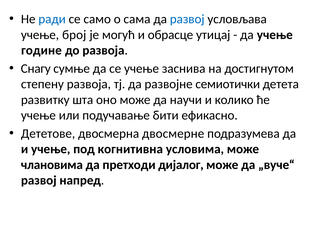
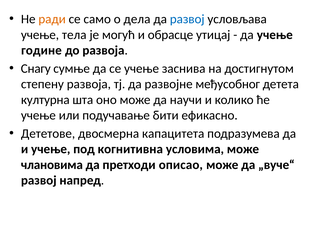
ради colour: blue -> orange
сама: сама -> дела
број: број -> тела
семиотички: семиотички -> међусобног
развитку: развитку -> културна
двосмерне: двосмерне -> капацитета
дијалог: дијалог -> описао
